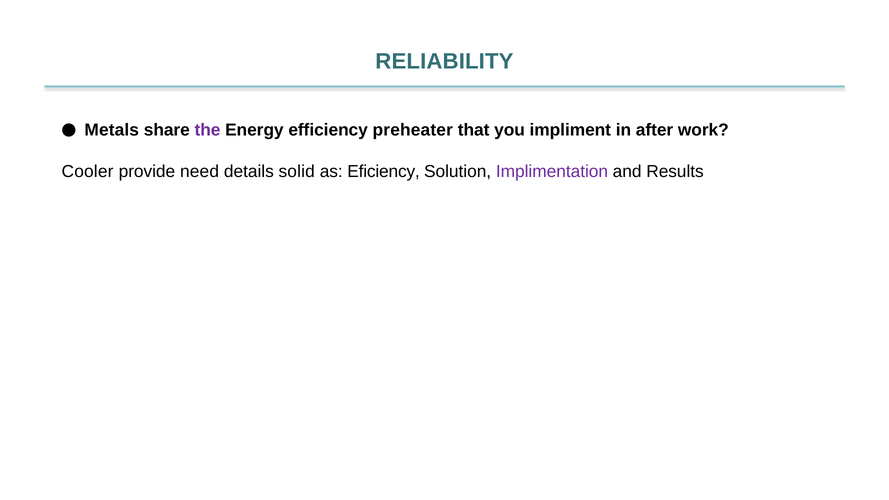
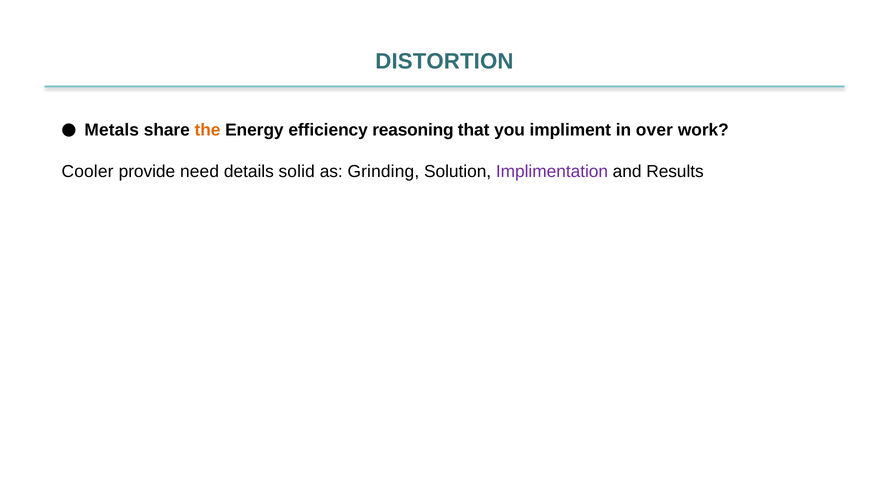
RELIABILITY: RELIABILITY -> DISTORTION
the colour: purple -> orange
preheater: preheater -> reasoning
after: after -> over
Eficiency: Eficiency -> Grinding
